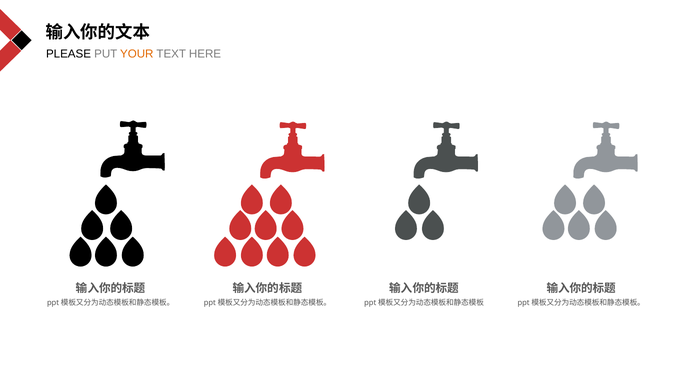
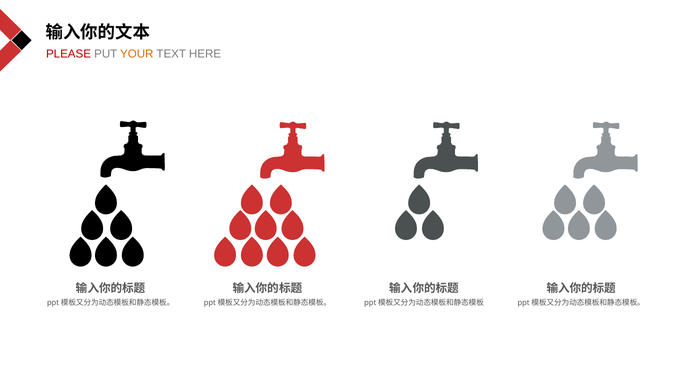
PLEASE colour: black -> red
